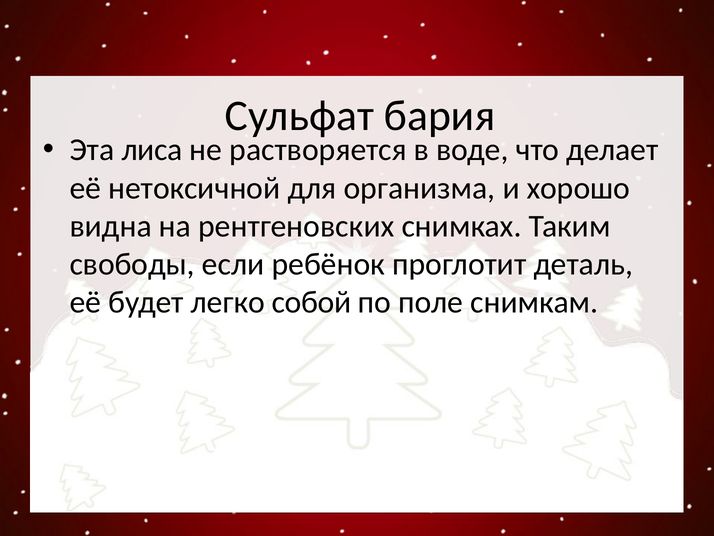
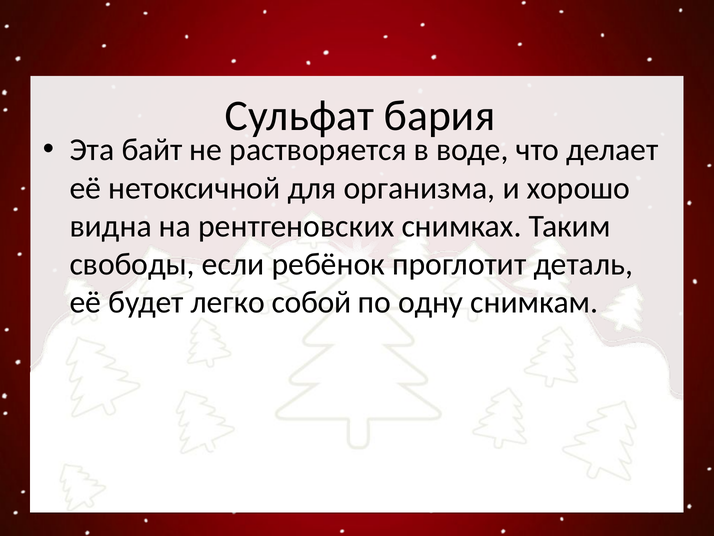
лиса: лиса -> байт
поле: поле -> одну
